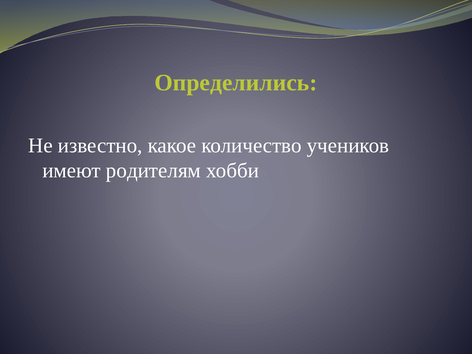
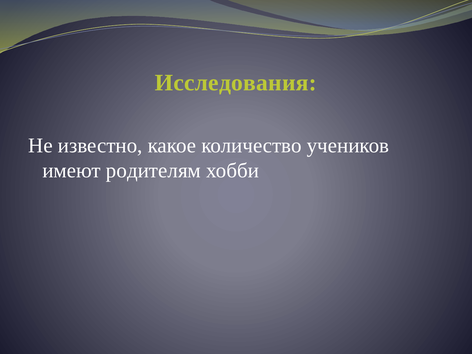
Определились: Определились -> Исследования
